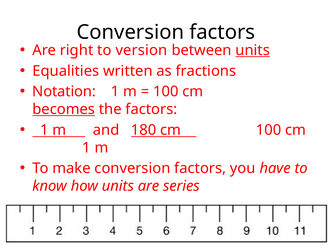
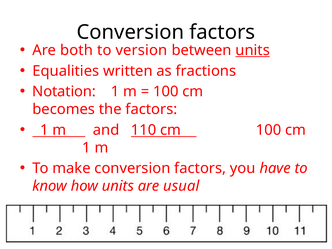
right: right -> both
becomes underline: present -> none
180: 180 -> 110
series: series -> usual
